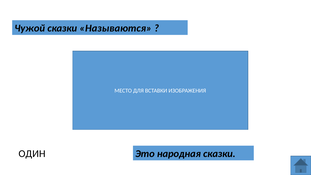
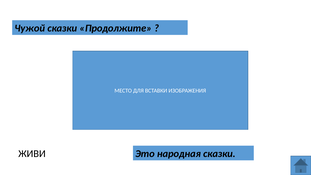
Называются: Называются -> Продолжите
ОДИН: ОДИН -> ЖИВИ
